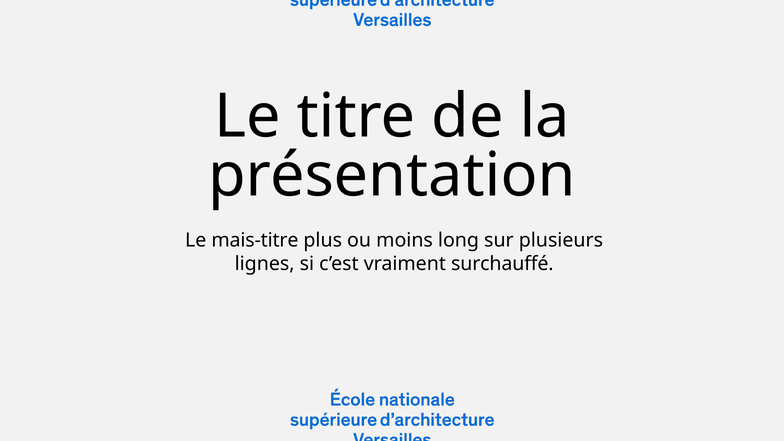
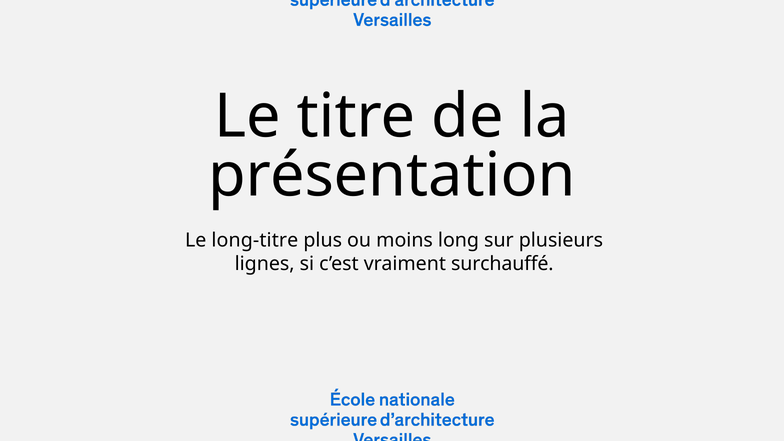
mais-titre: mais-titre -> long-titre
